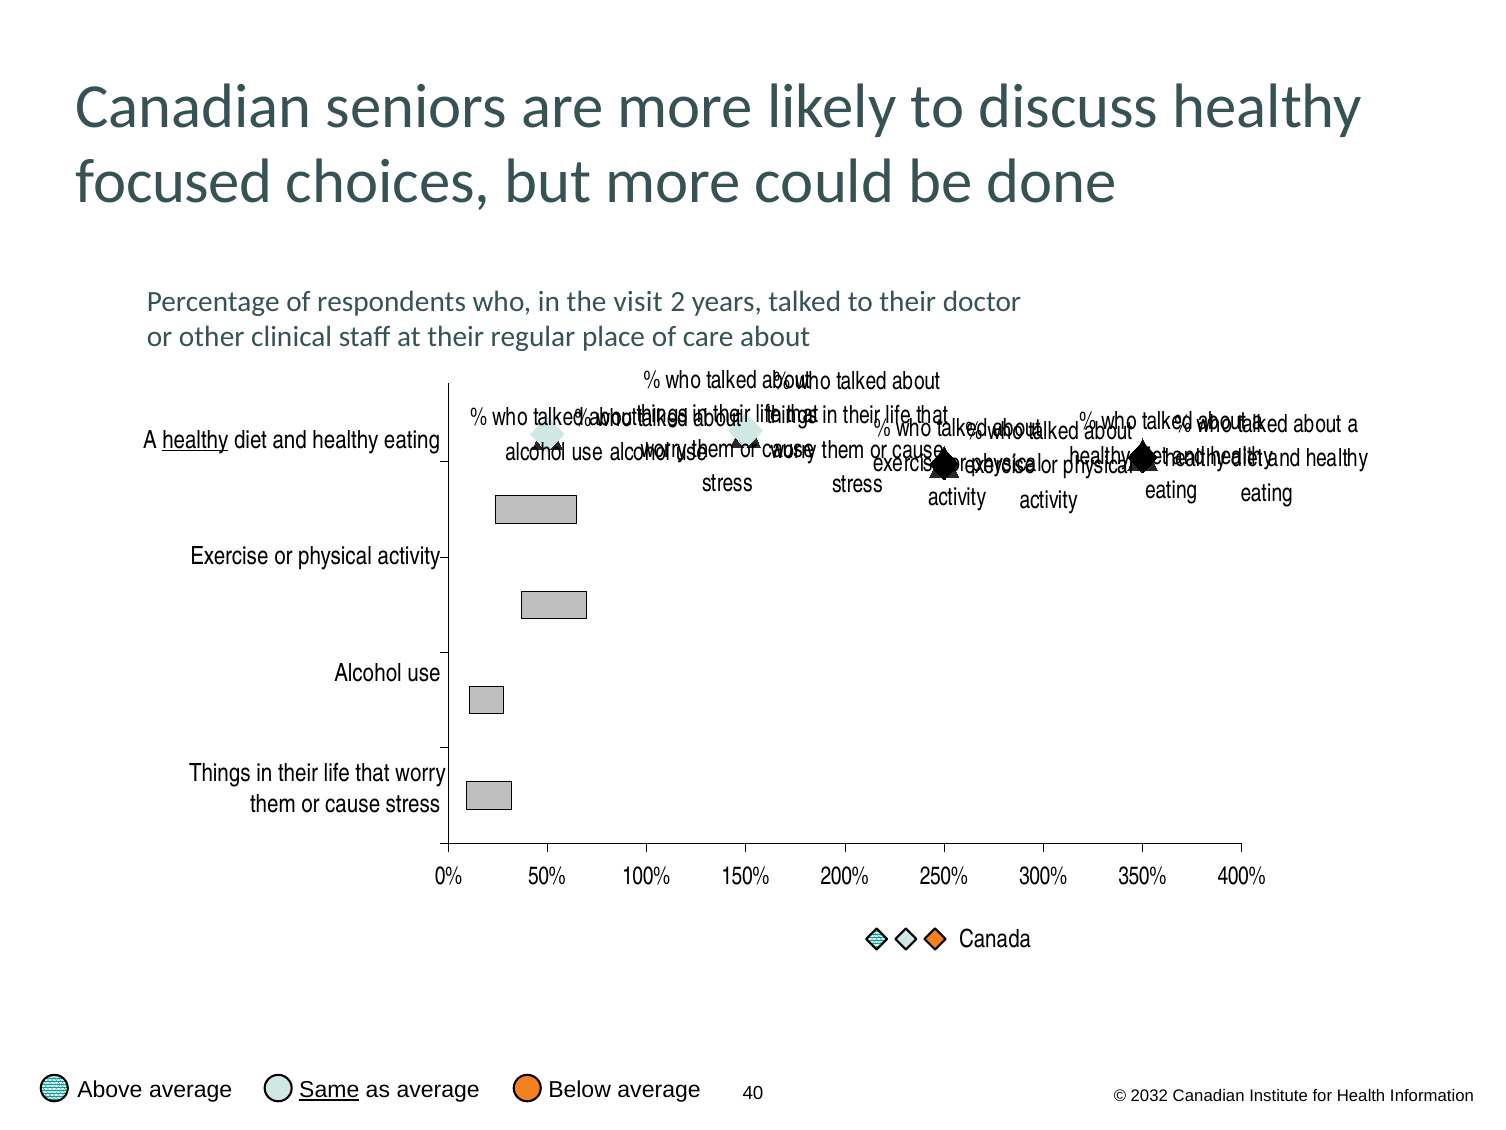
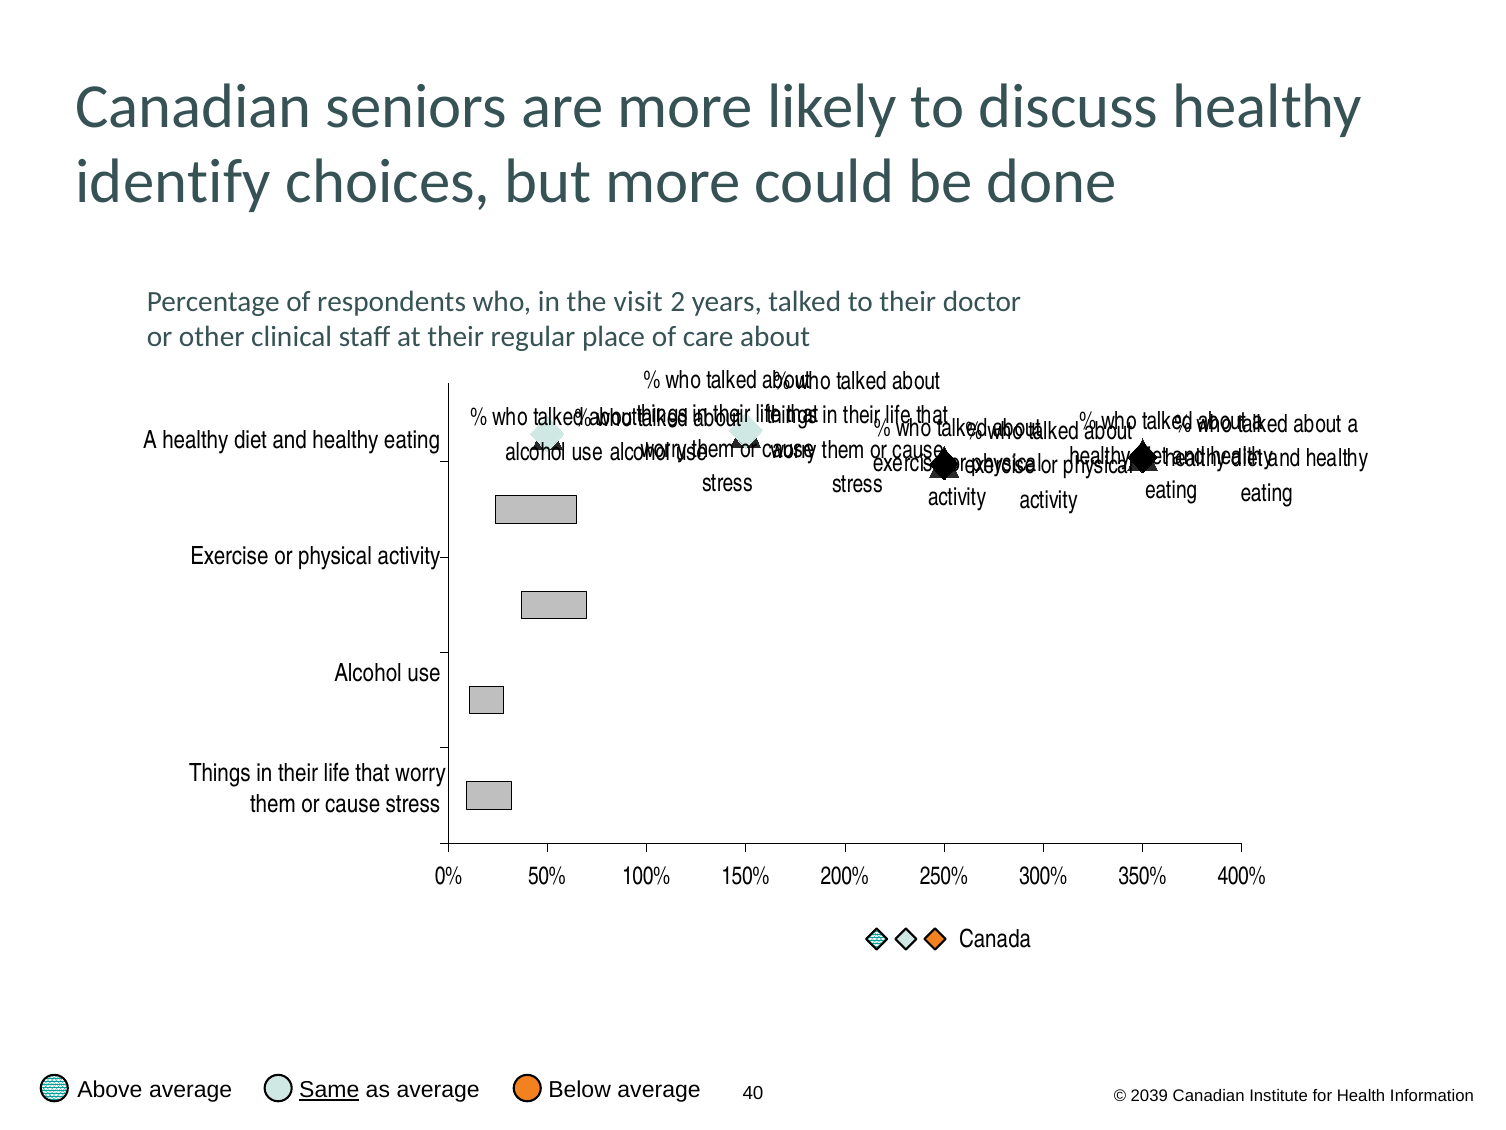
focused: focused -> identify
healthy at (195, 440) underline: present -> none
2032: 2032 -> 2039
